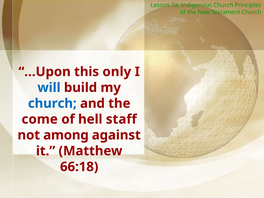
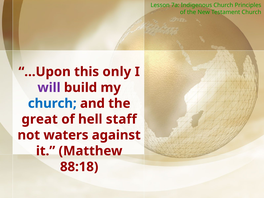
will colour: blue -> purple
come: come -> great
among: among -> waters
66:18: 66:18 -> 88:18
